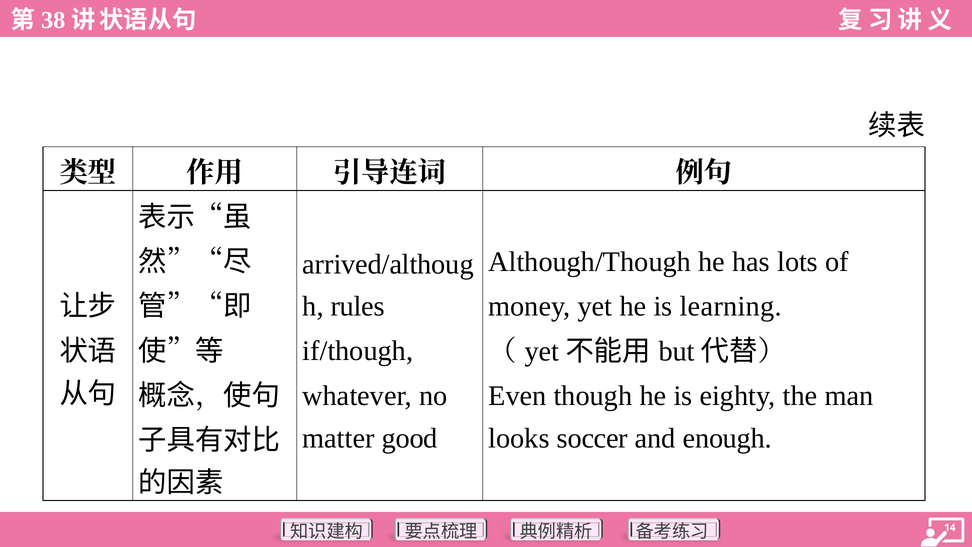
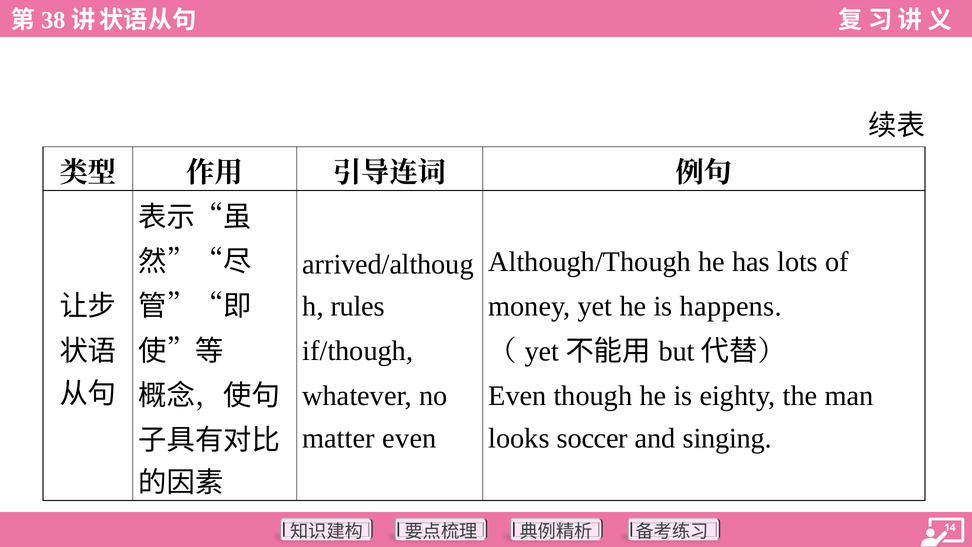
learning: learning -> happens
matter good: good -> even
enough: enough -> singing
